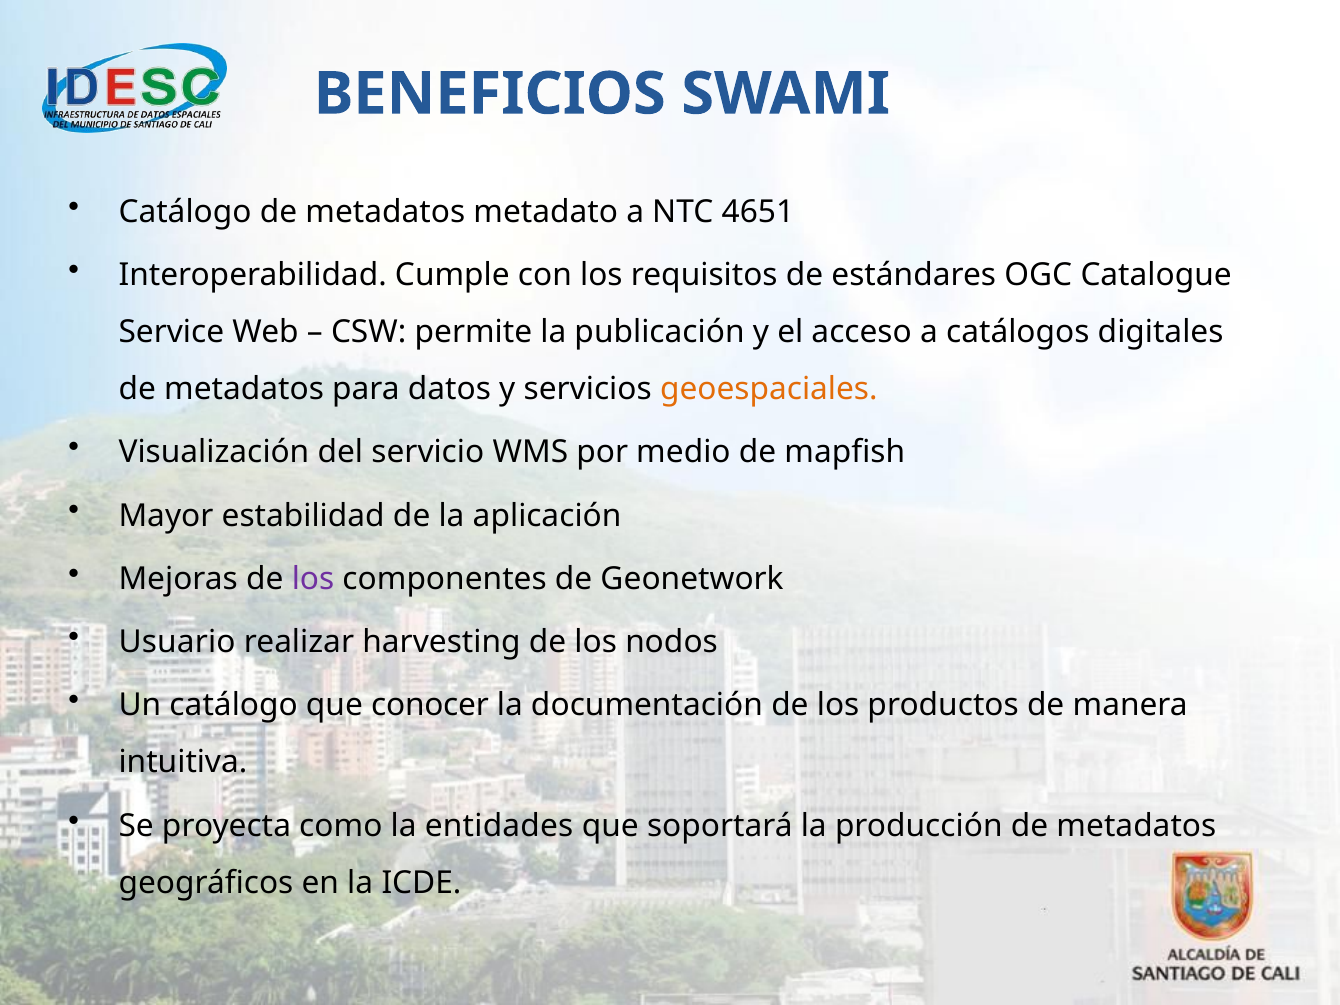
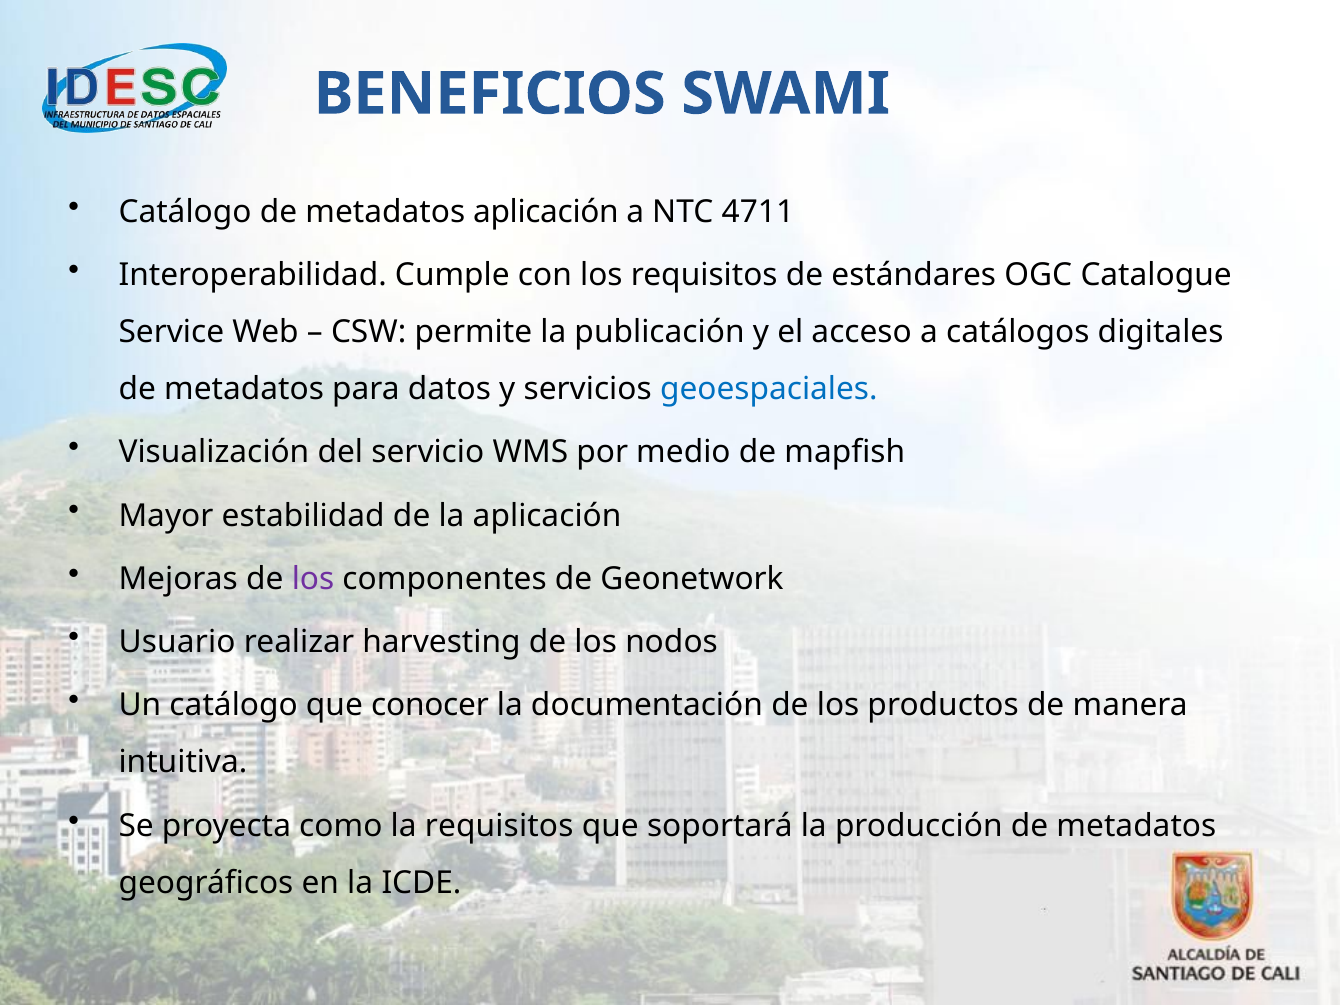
metadatos metadato: metadato -> aplicación
4651: 4651 -> 4711
geoespaciales colour: orange -> blue
la entidades: entidades -> requisitos
